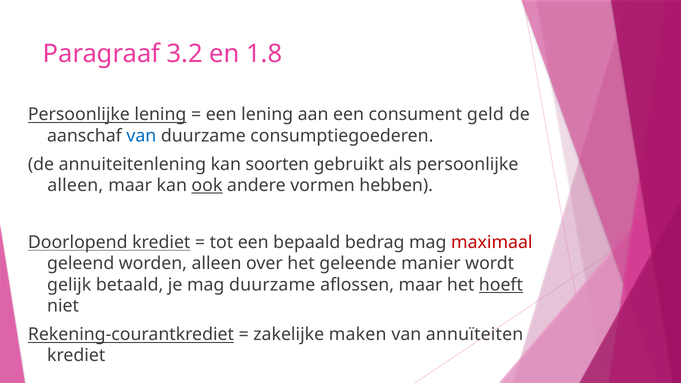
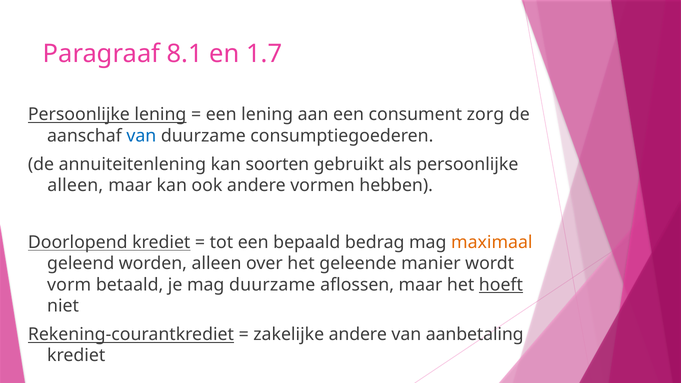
3.2: 3.2 -> 8.1
1.8: 1.8 -> 1.7
geld: geld -> zorg
ook underline: present -> none
maximaal colour: red -> orange
gelijk: gelijk -> vorm
zakelijke maken: maken -> andere
annuïteiten: annuïteiten -> aanbetaling
